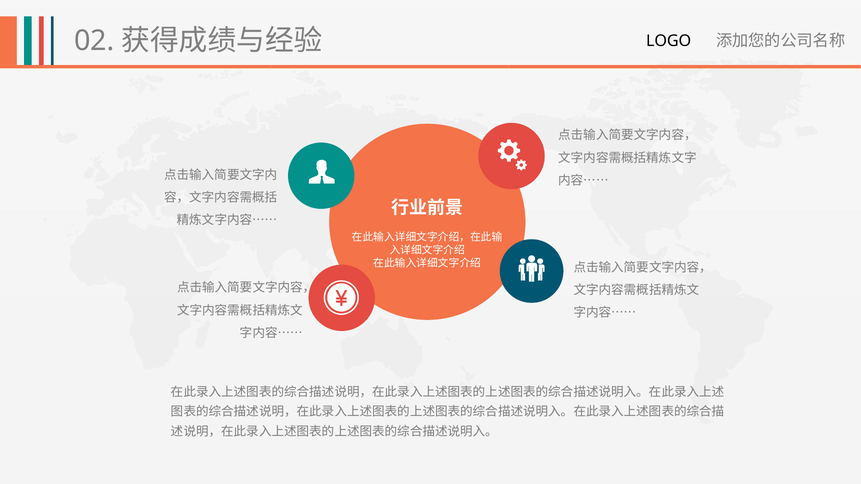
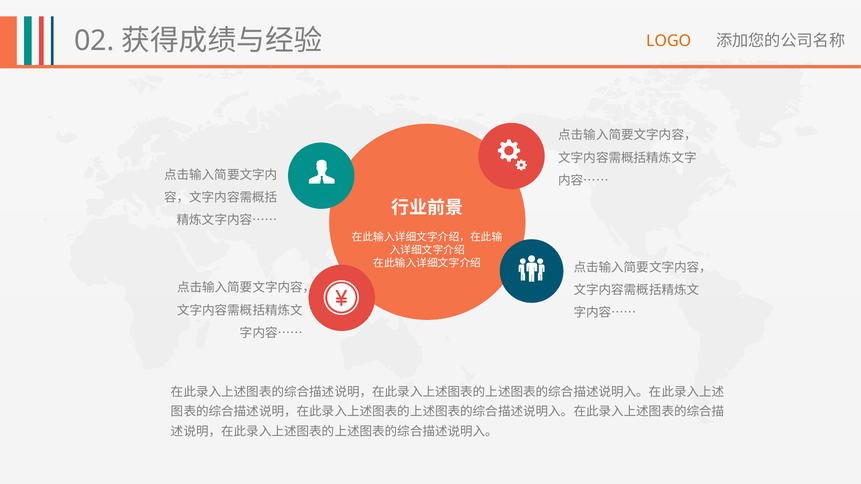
LOGO colour: black -> orange
